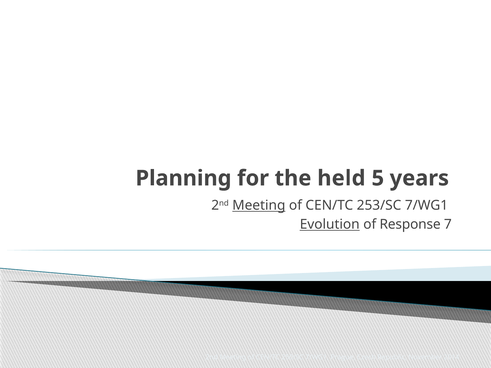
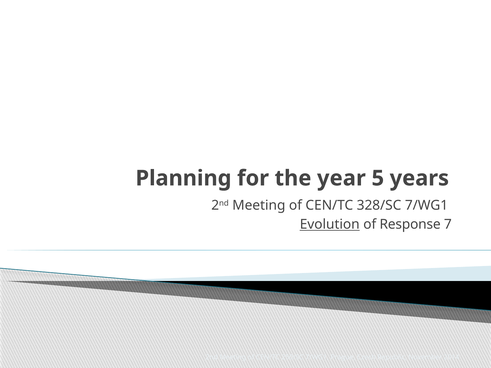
held: held -> year
Meeting at (259, 206) underline: present -> none
253/SC: 253/SC -> 328/SC
